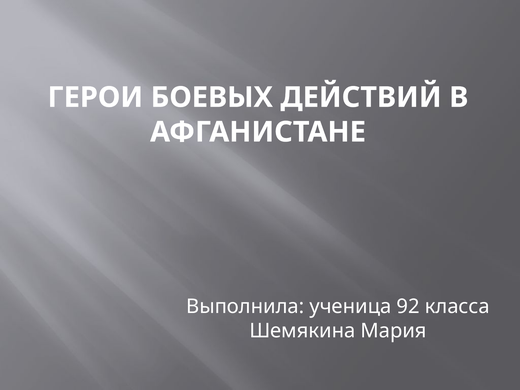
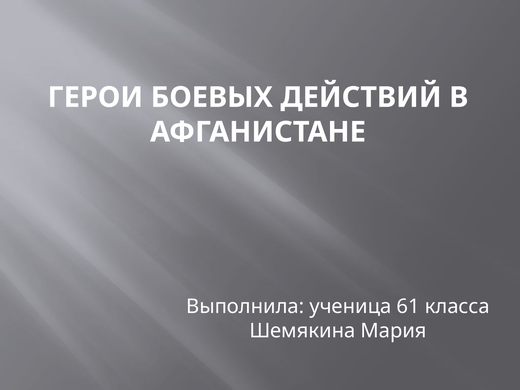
92: 92 -> 61
